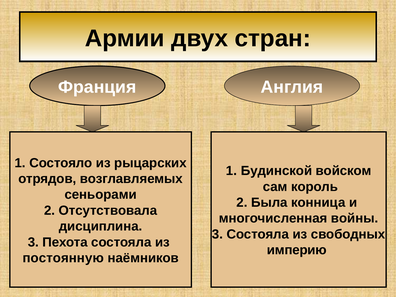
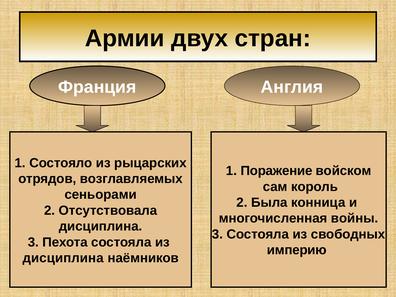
Будинской: Будинской -> Поражение
постоянную at (63, 258): постоянную -> дисциплина
